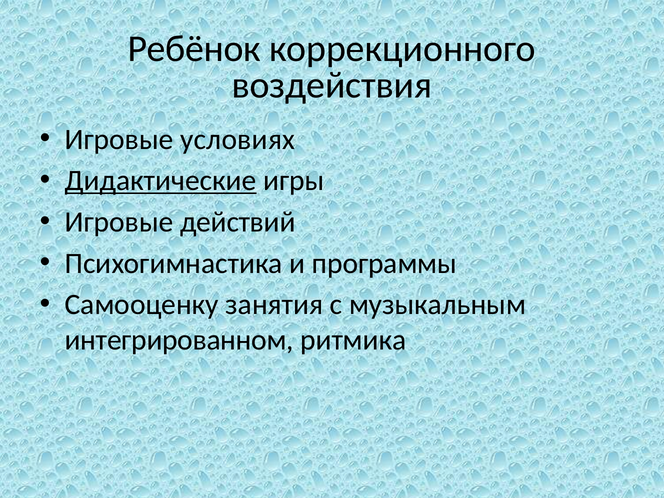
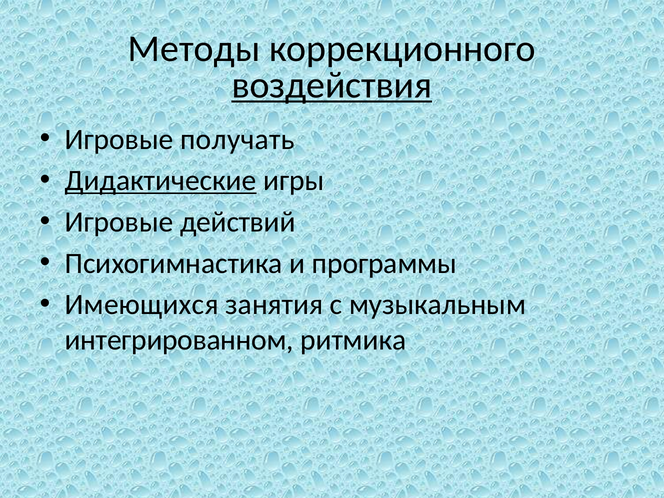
Ребёнок: Ребёнок -> Методы
воздействия underline: none -> present
условиях: условиях -> получать
Самооценку: Самооценку -> Имеющихся
